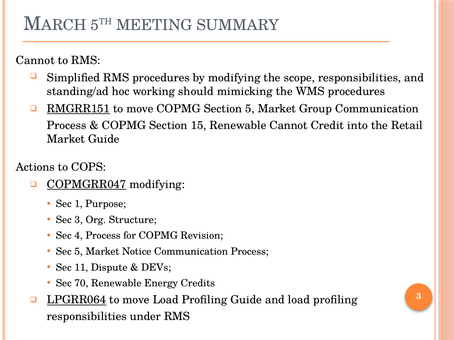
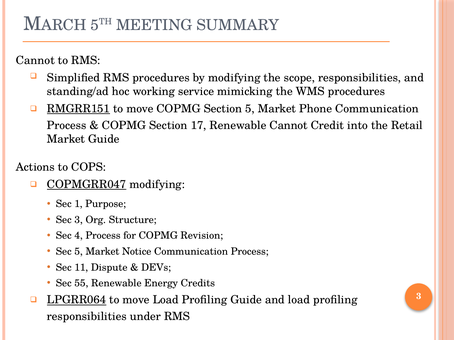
should: should -> service
Group: Group -> Phone
15: 15 -> 17
70: 70 -> 55
